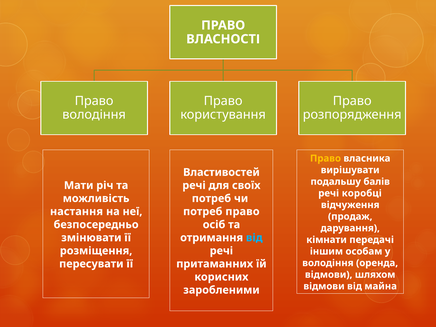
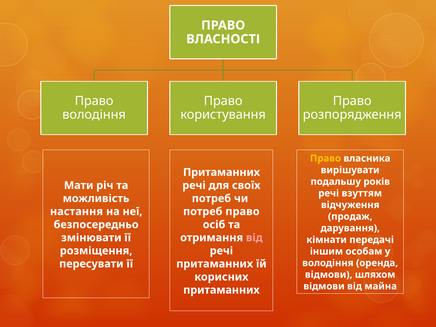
Властивостей at (221, 172): Властивостей -> Притаманних
балів: балів -> років
коробці: коробці -> взуттям
від at (254, 238) colour: light blue -> pink
заробленими at (221, 290): заробленими -> притаманних
